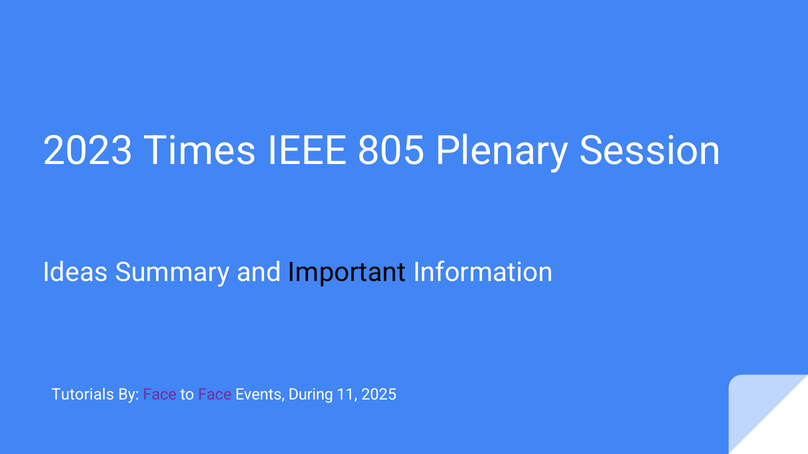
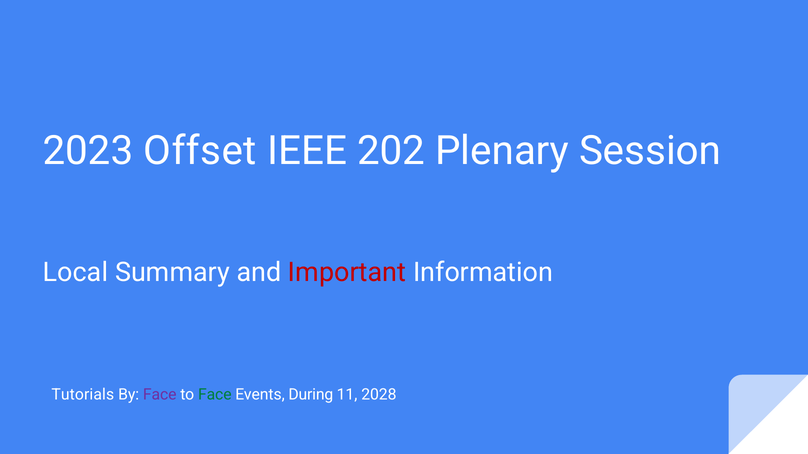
Times: Times -> Offset
805: 805 -> 202
Ideas: Ideas -> Local
Important colour: black -> red
Face at (215, 395) colour: purple -> green
2025: 2025 -> 2028
